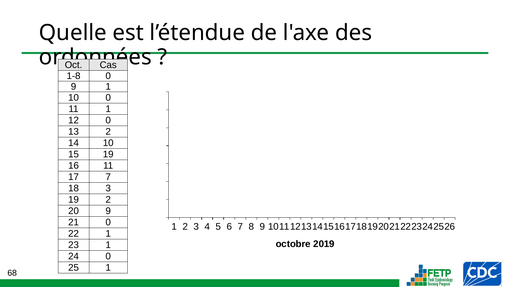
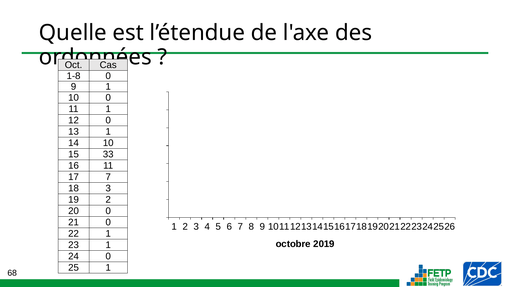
13 2: 2 -> 1
15 19: 19 -> 33
20 9: 9 -> 0
